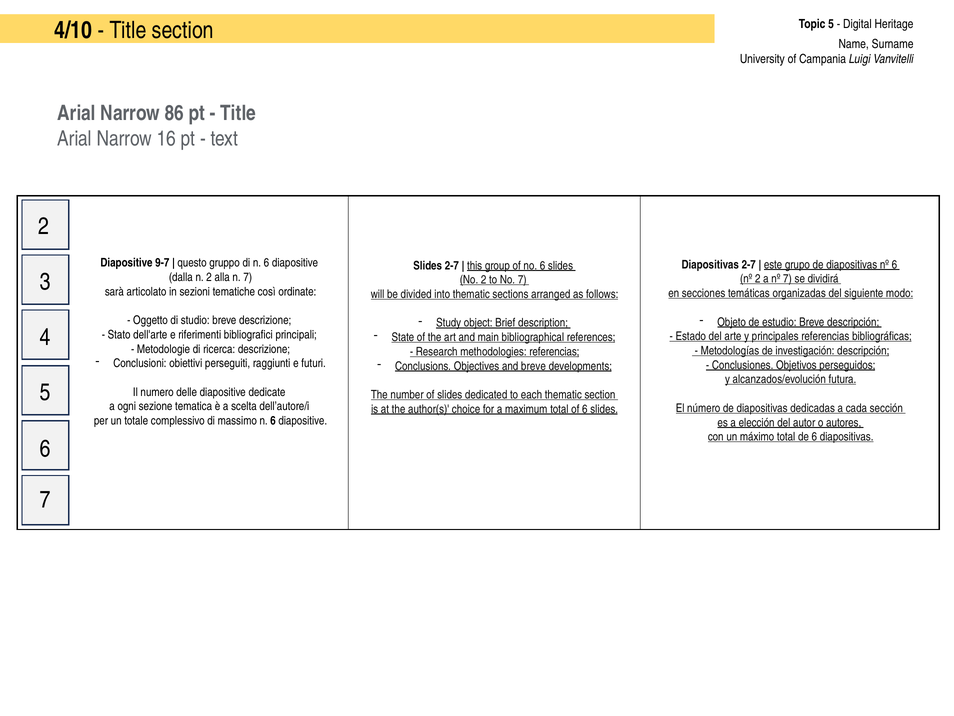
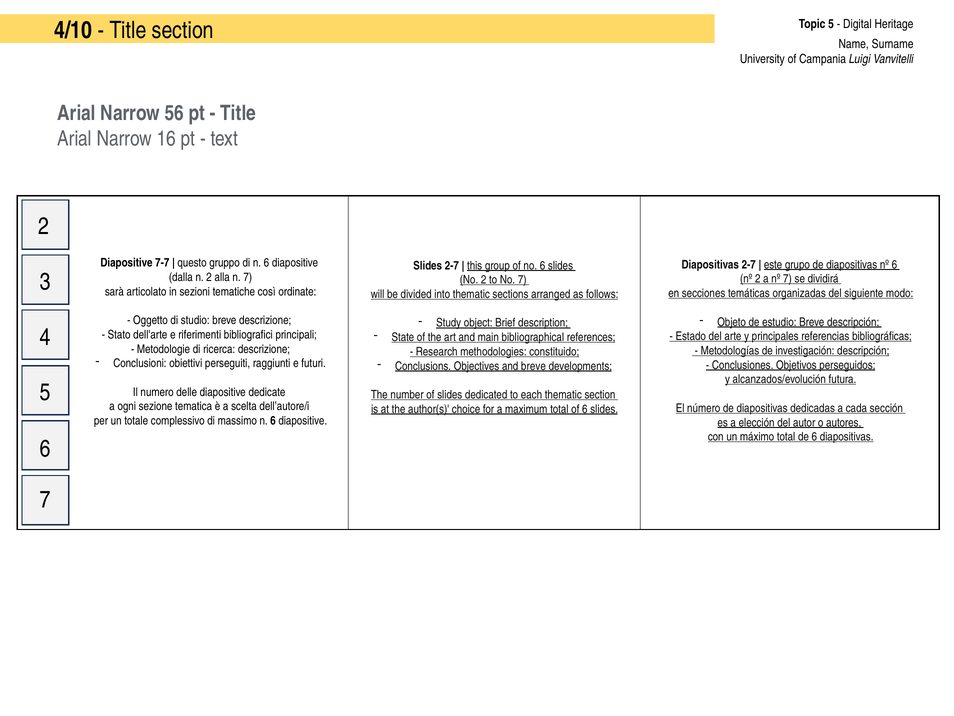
86: 86 -> 56
9-7: 9-7 -> 7-7
methodologies referencias: referencias -> constituido
